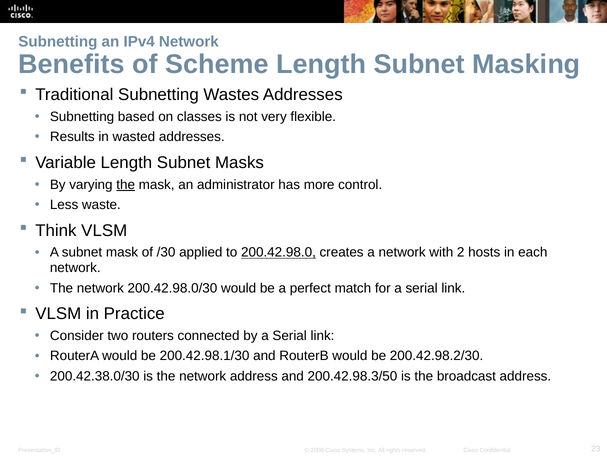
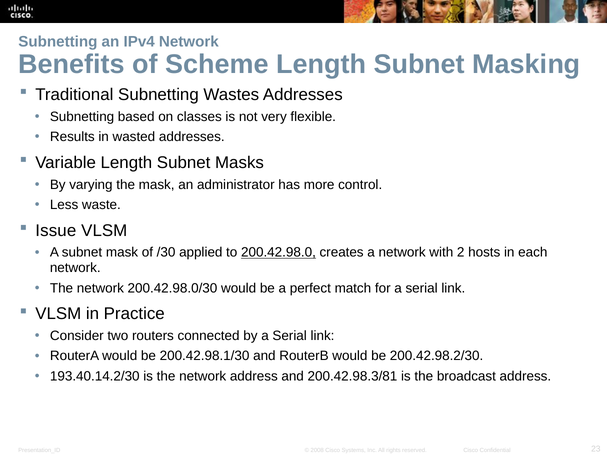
the at (126, 184) underline: present -> none
Think: Think -> Issue
200.42.38.0/30: 200.42.38.0/30 -> 193.40.14.2/30
200.42.98.3/50: 200.42.98.3/50 -> 200.42.98.3/81
